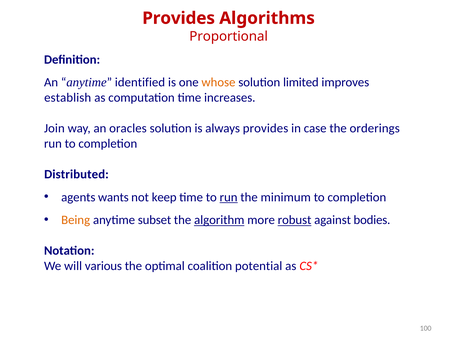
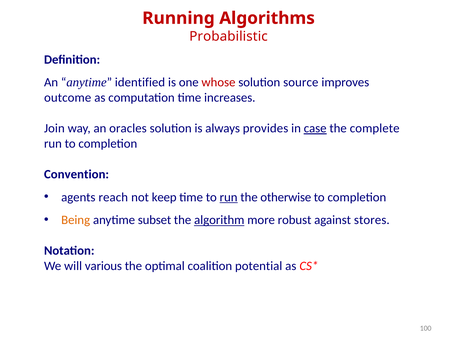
Provides at (179, 18): Provides -> Running
Proportional: Proportional -> Probabilistic
whose colour: orange -> red
limited: limited -> source
establish: establish -> outcome
case underline: none -> present
orderings: orderings -> complete
Distributed: Distributed -> Convention
wants: wants -> reach
minimum: minimum -> otherwise
robust underline: present -> none
bodies: bodies -> stores
